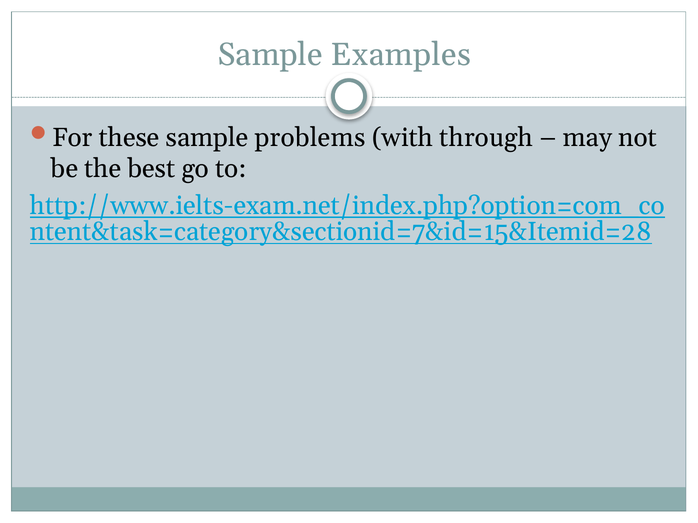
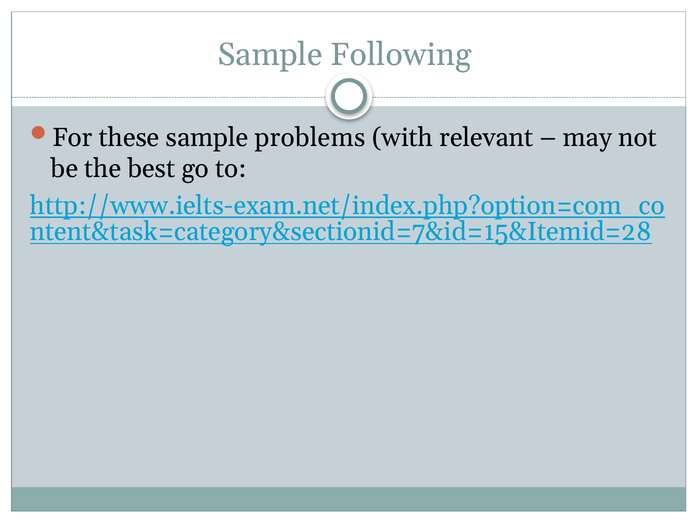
Examples: Examples -> Following
through: through -> relevant
